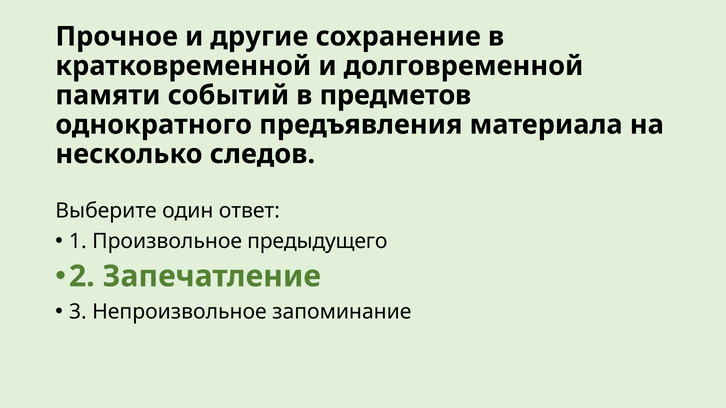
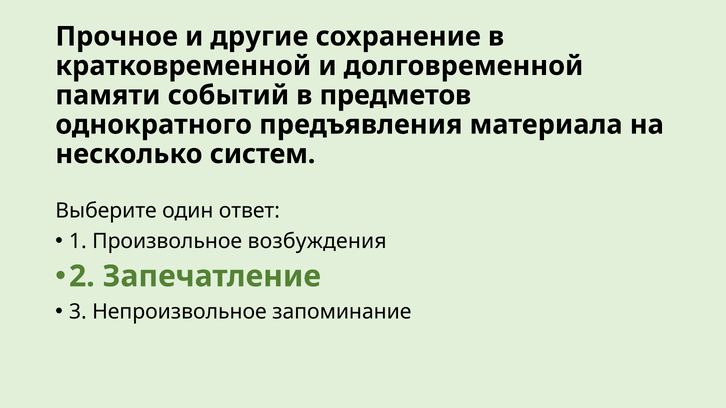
следов: следов -> систем
предыдущего: предыдущего -> возбуждения
